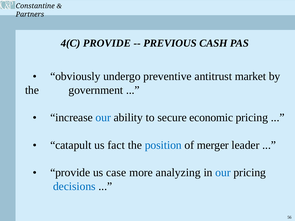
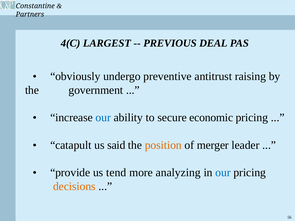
4(C PROVIDE: PROVIDE -> LARGEST
CASH: CASH -> DEAL
market: market -> raising
fact: fact -> said
position colour: blue -> orange
case: case -> tend
decisions colour: blue -> orange
